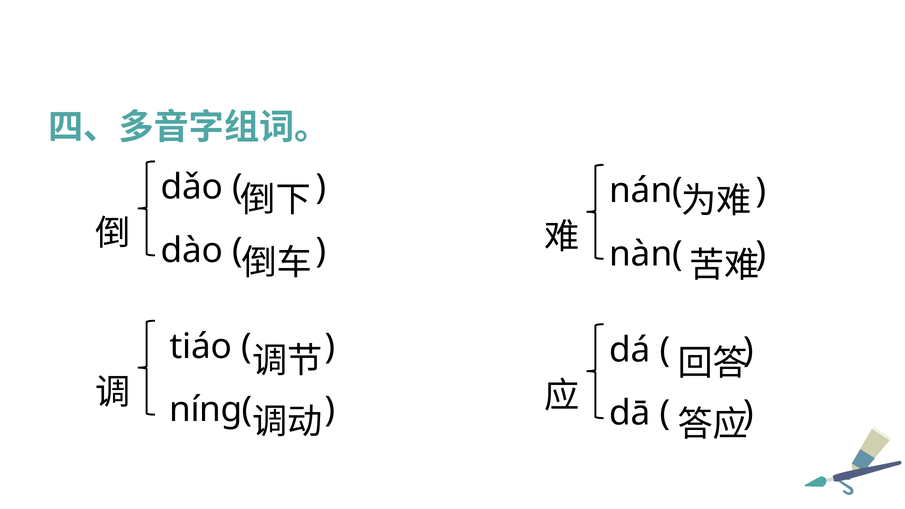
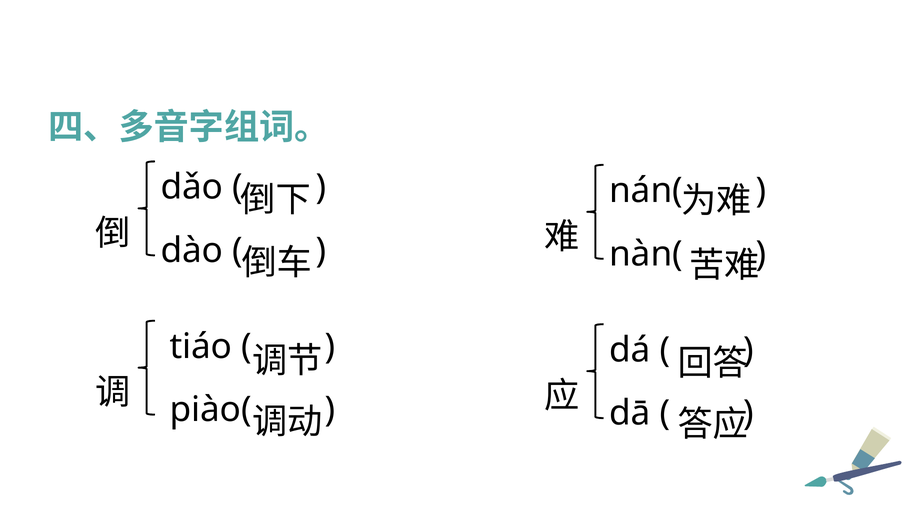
níng(: níng( -> piào(
